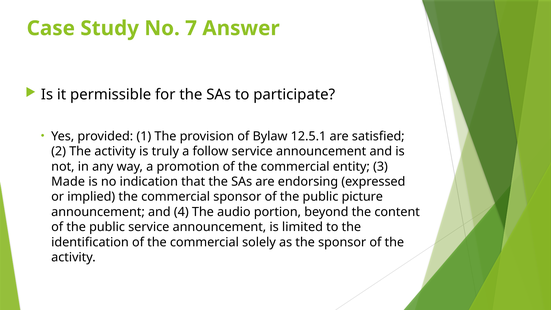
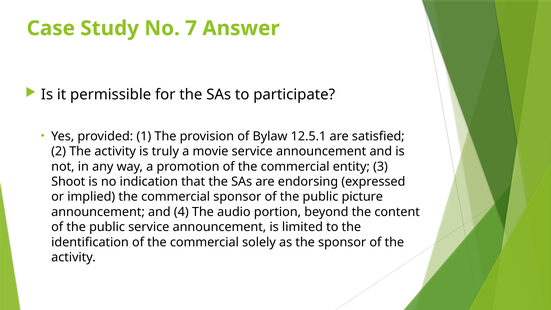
follow: follow -> movie
Made: Made -> Shoot
